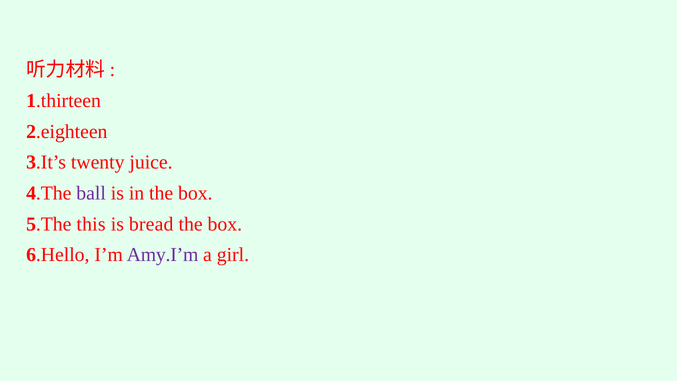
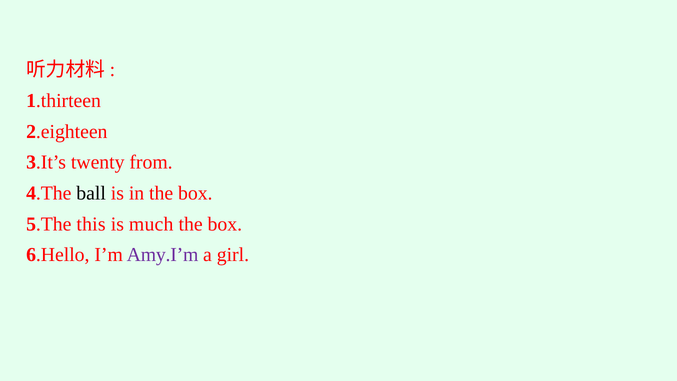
juice: juice -> from
ball colour: purple -> black
bread: bread -> much
